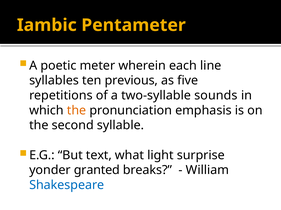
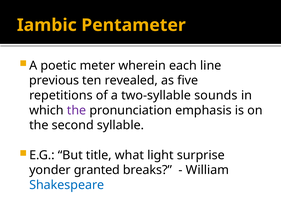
syllables: syllables -> previous
previous: previous -> revealed
the at (77, 111) colour: orange -> purple
text: text -> title
